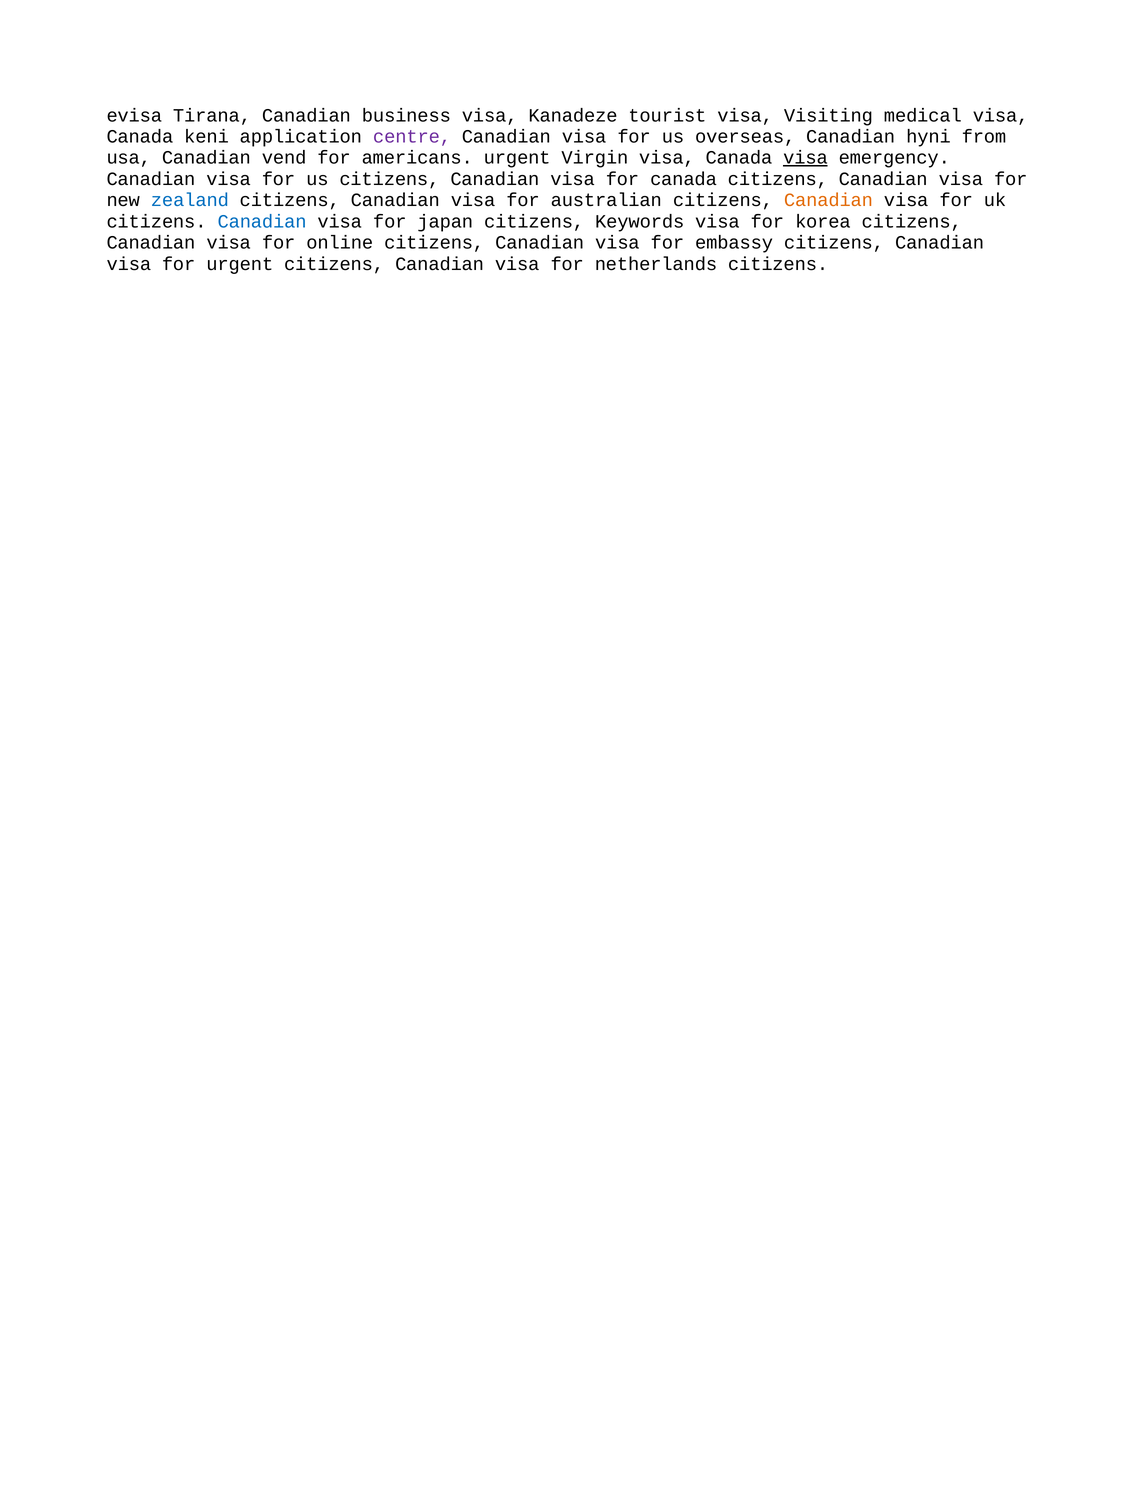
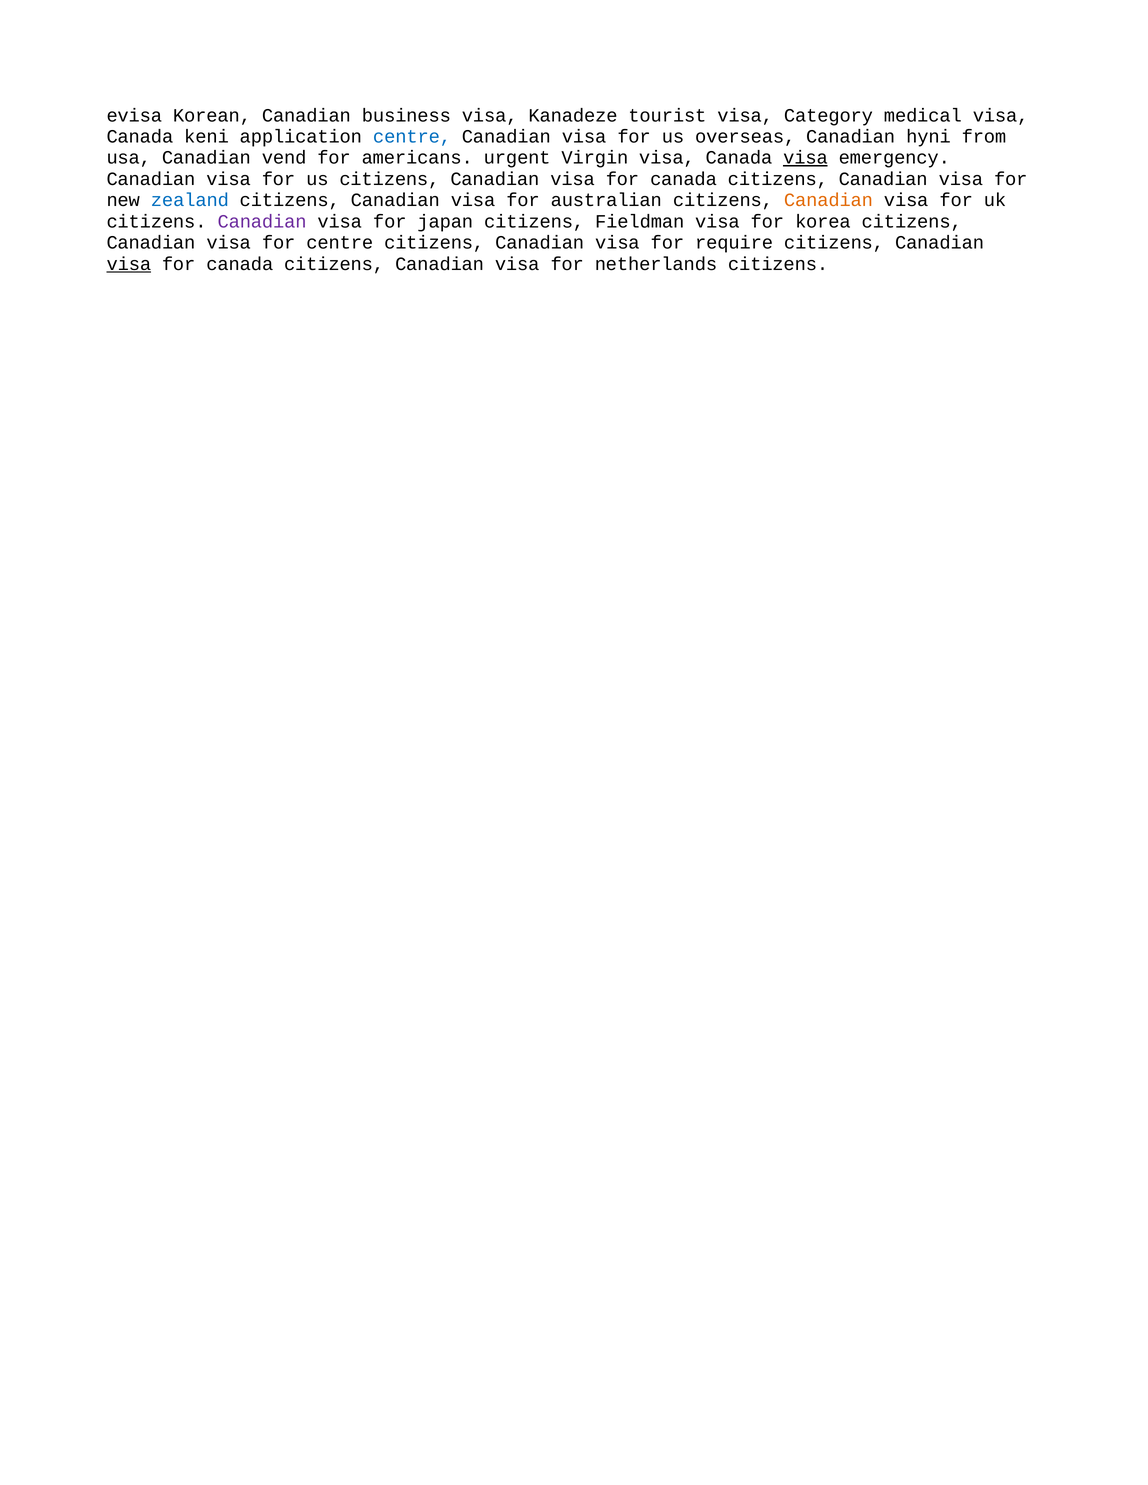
Tirana: Tirana -> Korean
Visiting: Visiting -> Category
centre at (412, 137) colour: purple -> blue
Canadian at (262, 221) colour: blue -> purple
Keywords: Keywords -> Fieldman
for online: online -> centre
embassy: embassy -> require
visa at (129, 264) underline: none -> present
urgent at (240, 264): urgent -> canada
